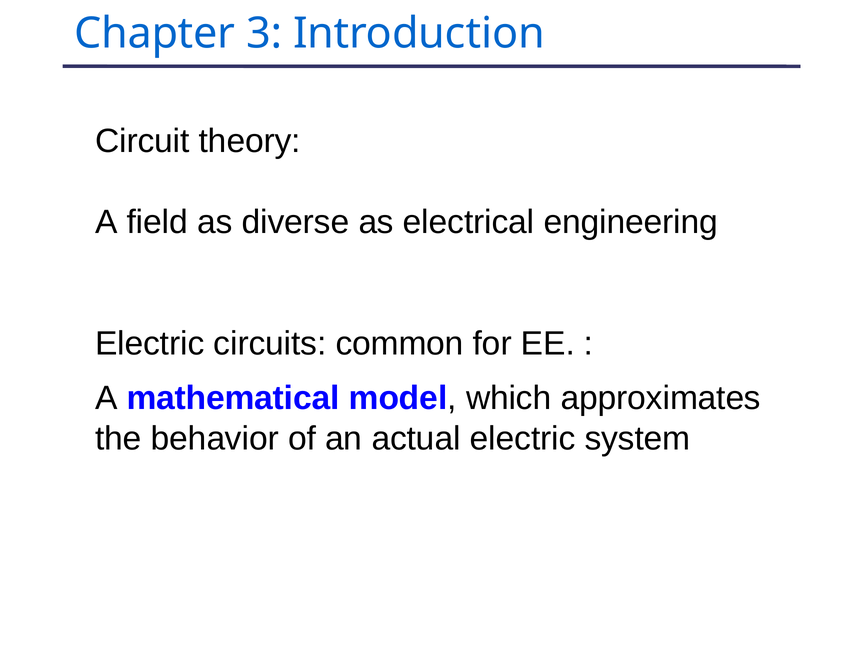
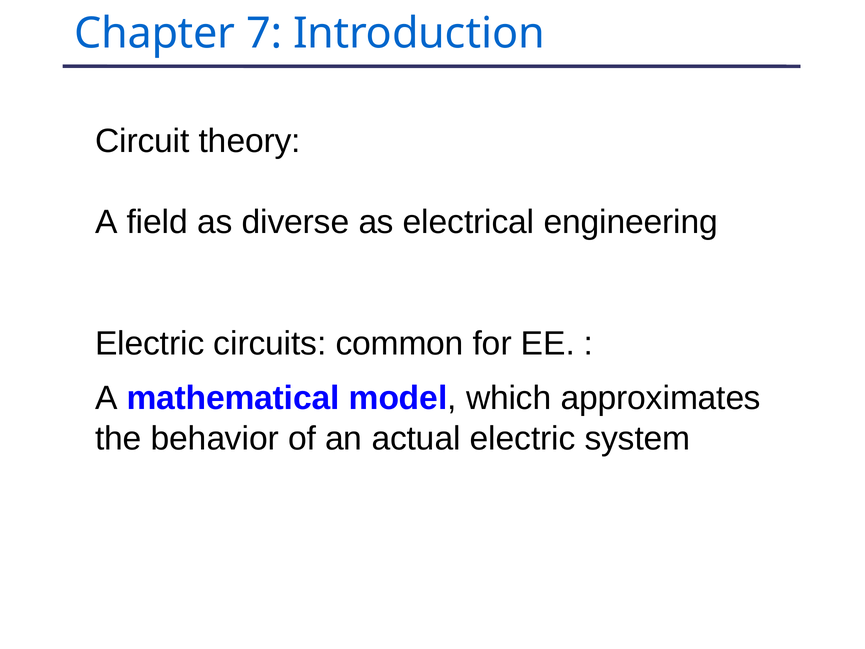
3: 3 -> 7
